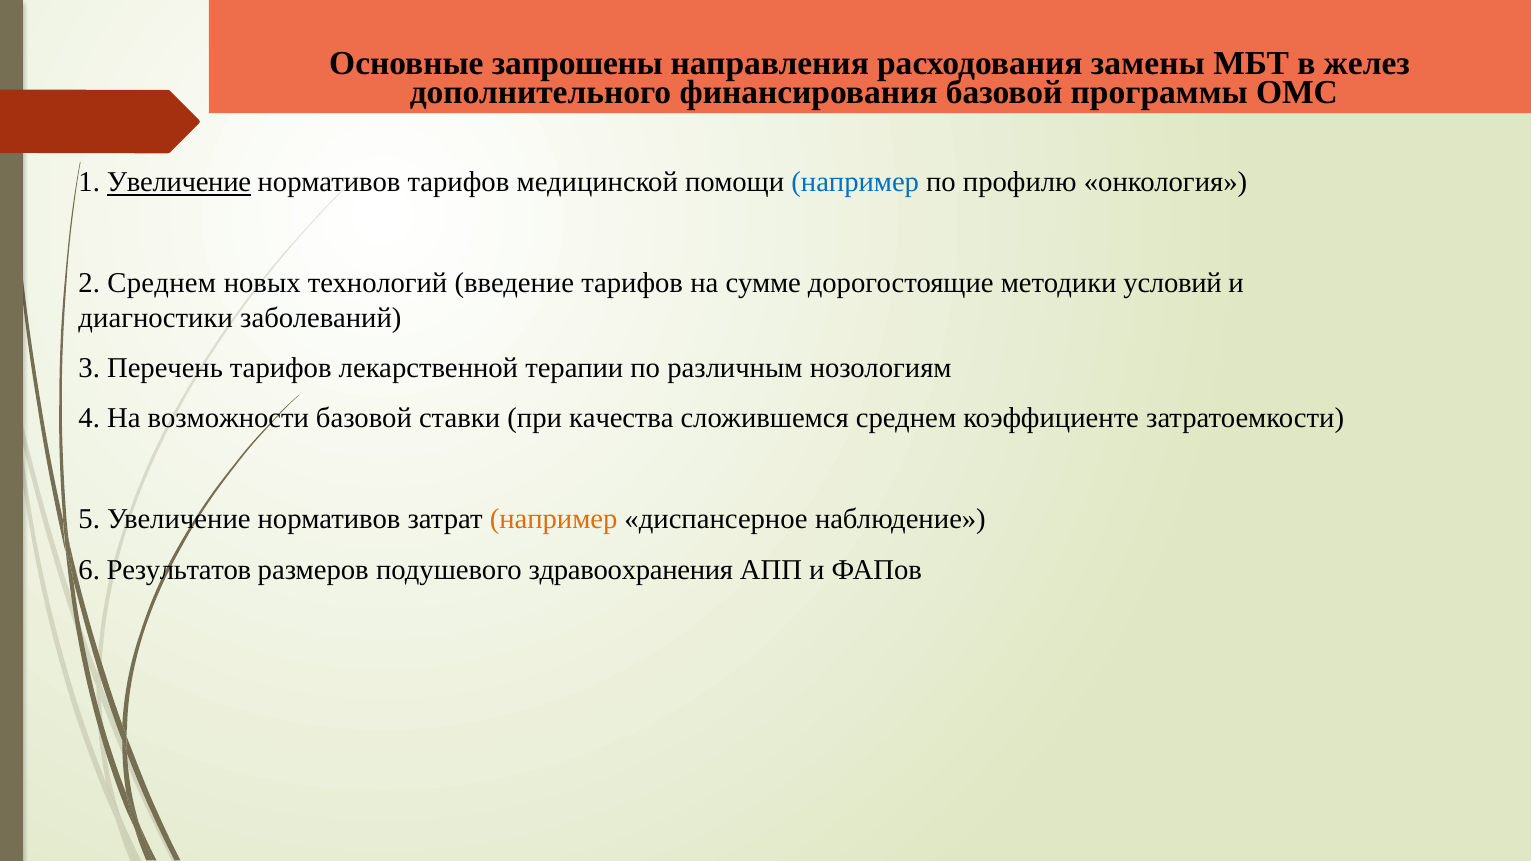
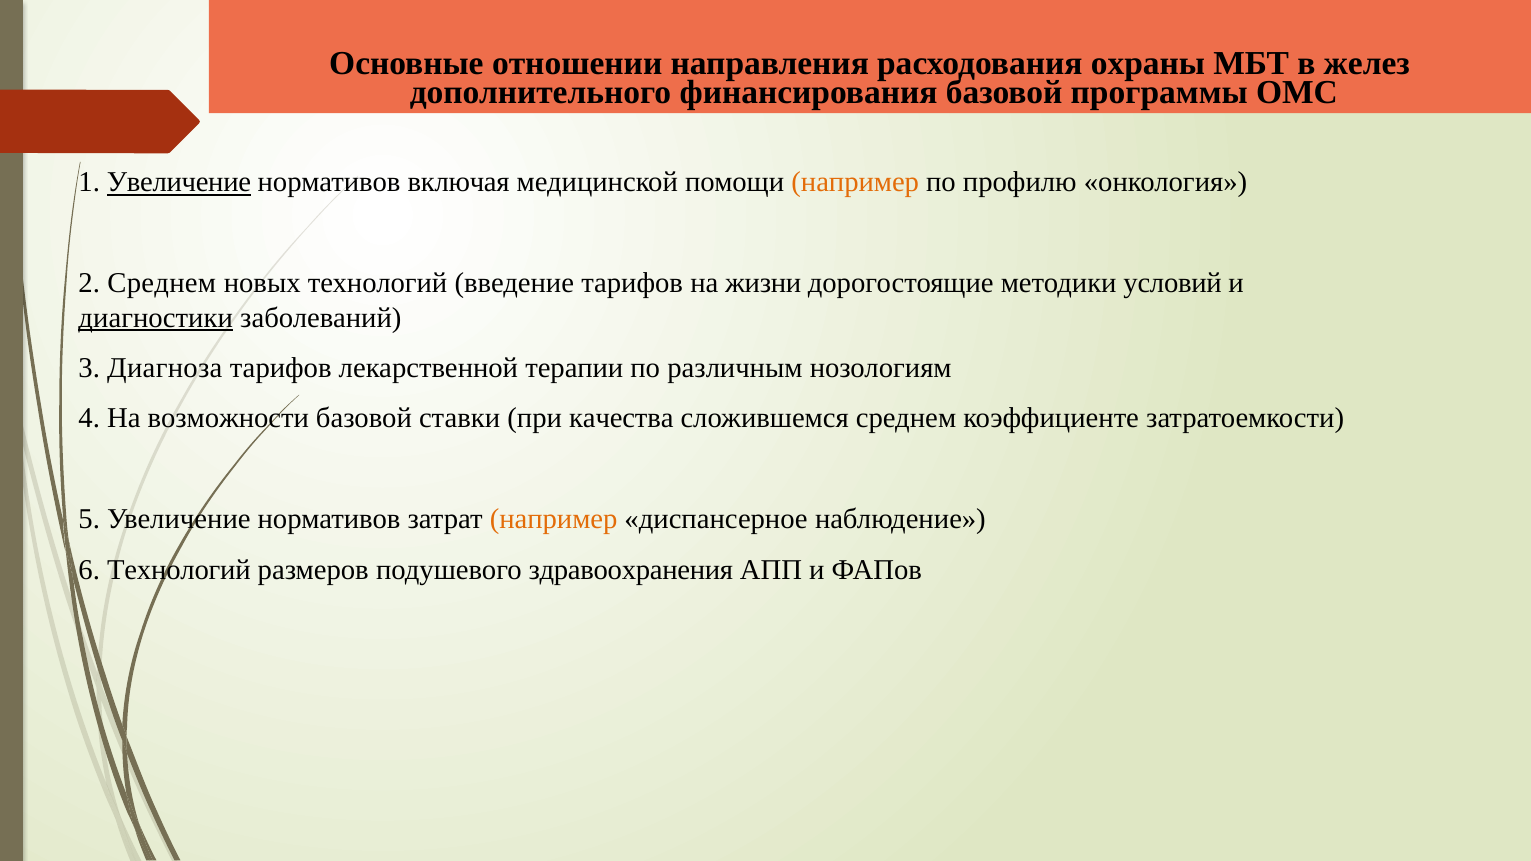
запрошены: запрошены -> отношении
замены: замены -> охраны
нормативов тарифов: тарифов -> включая
например at (855, 182) colour: blue -> orange
сумме: сумме -> жизни
диагностики underline: none -> present
Перечень: Перечень -> Диагноза
6 Результатов: Результатов -> Технологий
